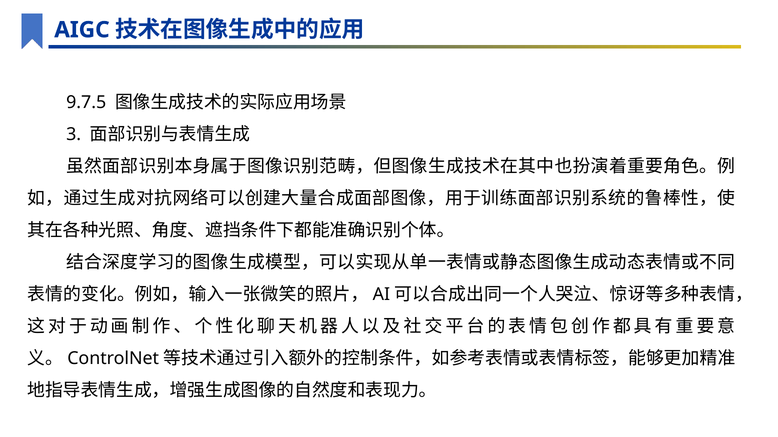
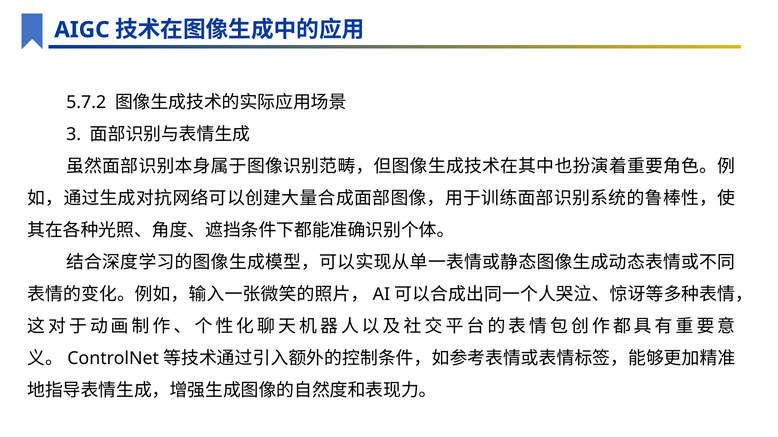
9.7.5: 9.7.5 -> 5.7.2
